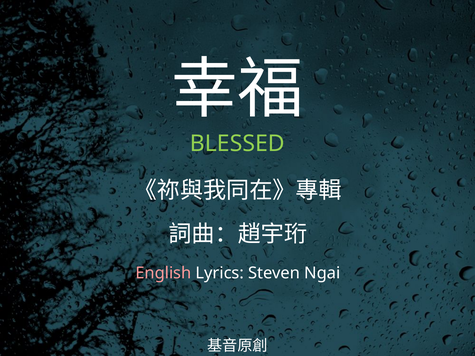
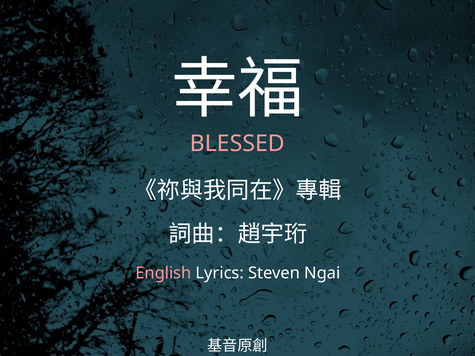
BLESSED colour: light green -> pink
